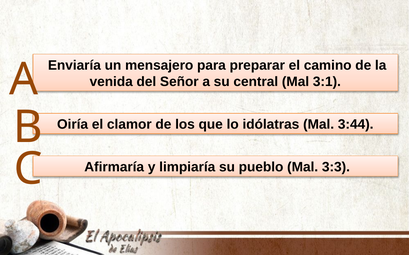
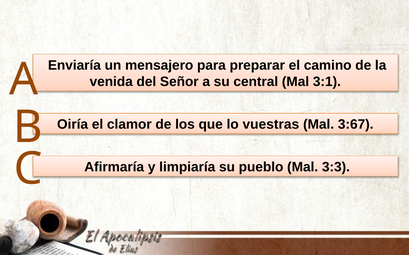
idólatras: idólatras -> vuestras
3:44: 3:44 -> 3:67
